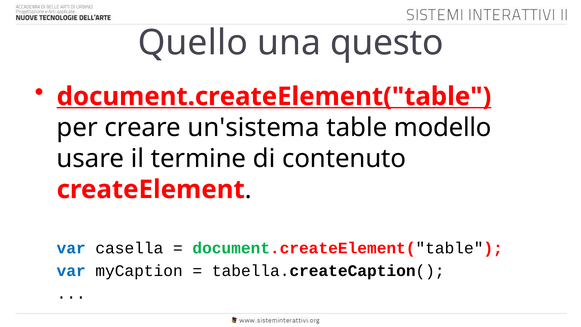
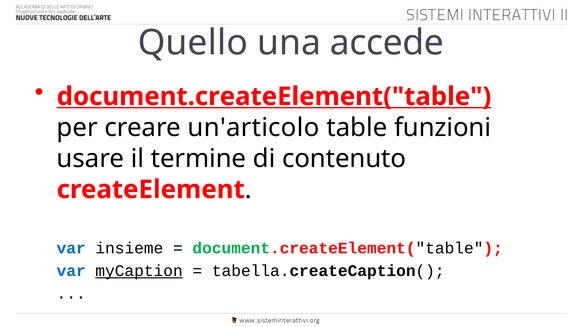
questo: questo -> accede
un'sistema: un'sistema -> un'articolo
modello: modello -> funzioni
casella: casella -> insieme
myCaption underline: none -> present
